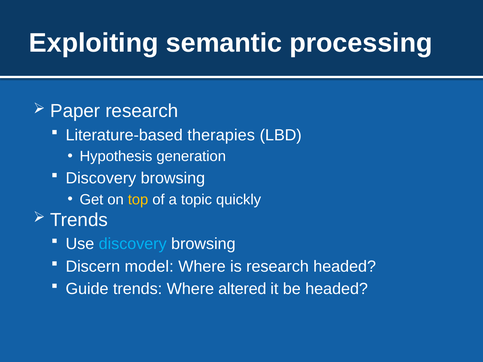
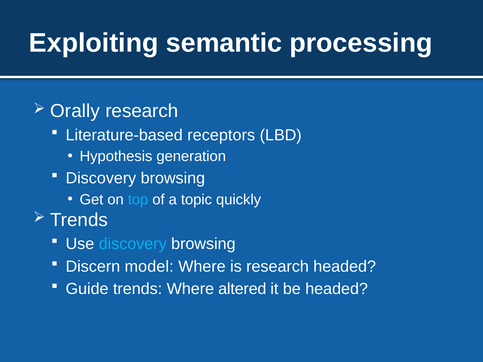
Paper: Paper -> Orally
therapies: therapies -> receptors
top colour: yellow -> light blue
